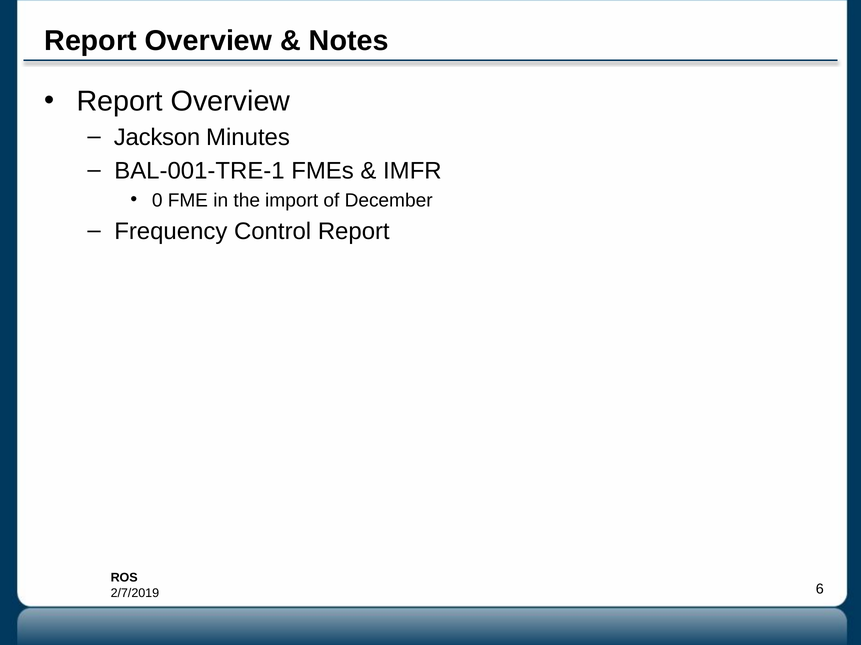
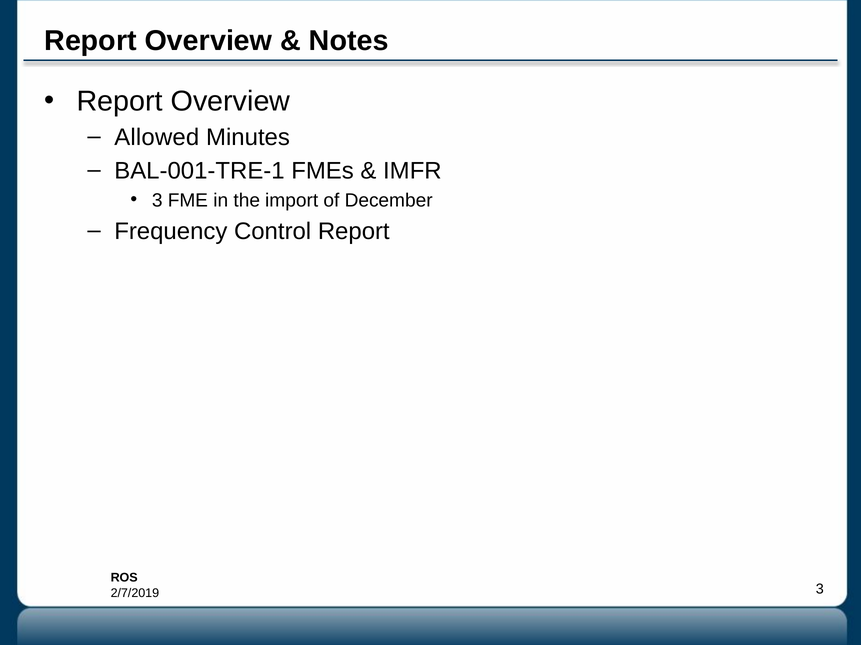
Jackson: Jackson -> Allowed
0 at (157, 200): 0 -> 3
6 at (820, 590): 6 -> 3
